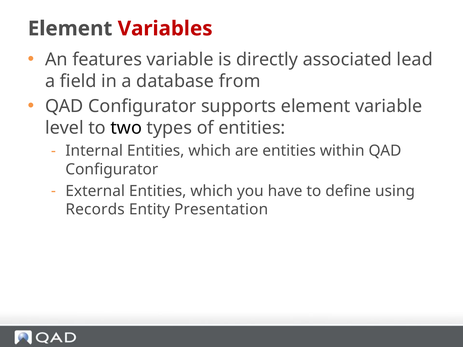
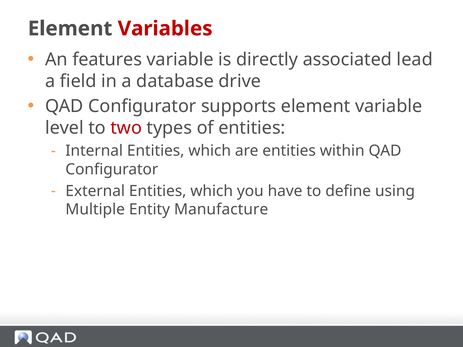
from: from -> drive
two colour: black -> red
Records: Records -> Multiple
Presentation: Presentation -> Manufacture
